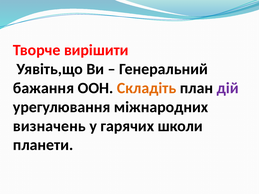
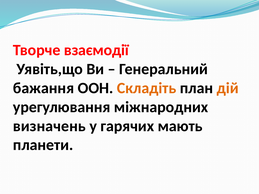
вирішити: вирішити -> взаємодії
дій colour: purple -> orange
школи: школи -> мають
